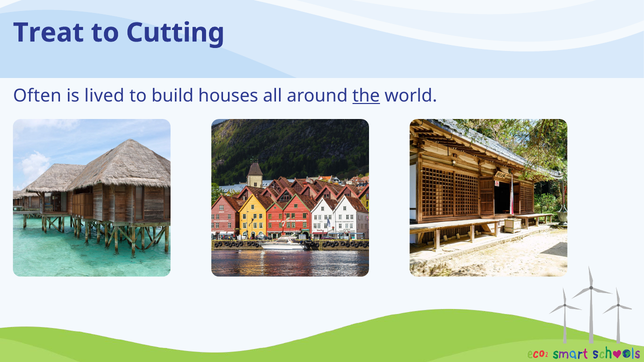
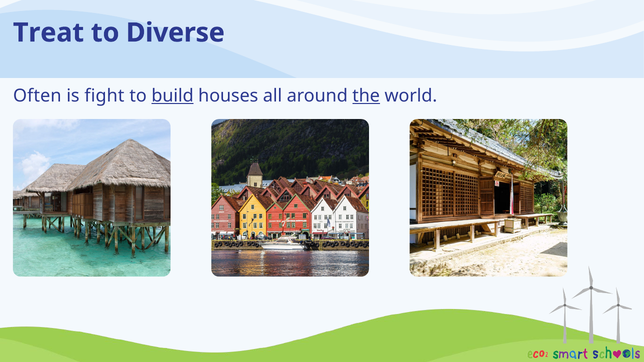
Cutting: Cutting -> Diverse
lived: lived -> fight
build underline: none -> present
